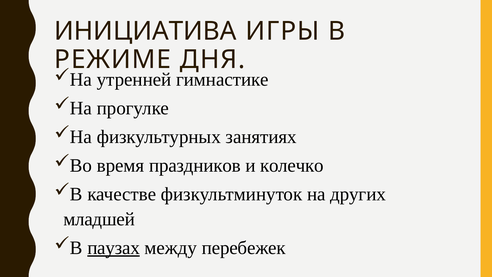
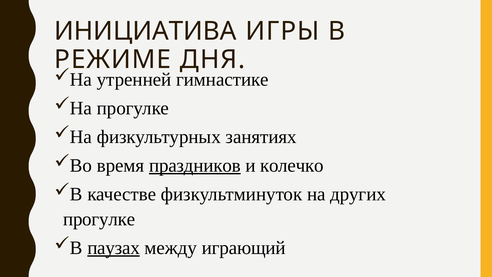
праздников underline: none -> present
младшей at (99, 219): младшей -> прогулке
перебежек: перебежек -> играющий
